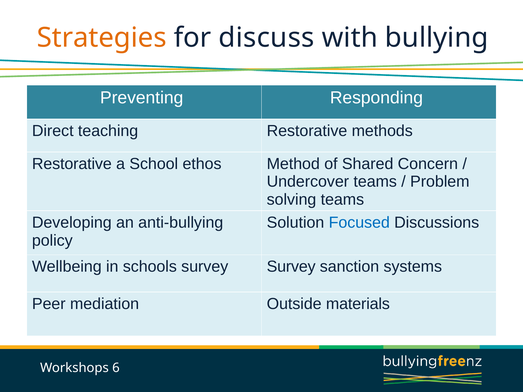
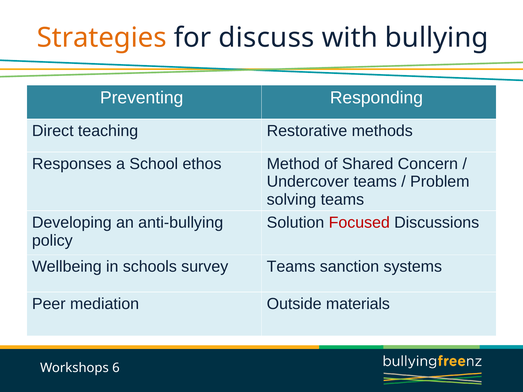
Restorative at (72, 164): Restorative -> Responses
Focused colour: blue -> red
survey Survey: Survey -> Teams
